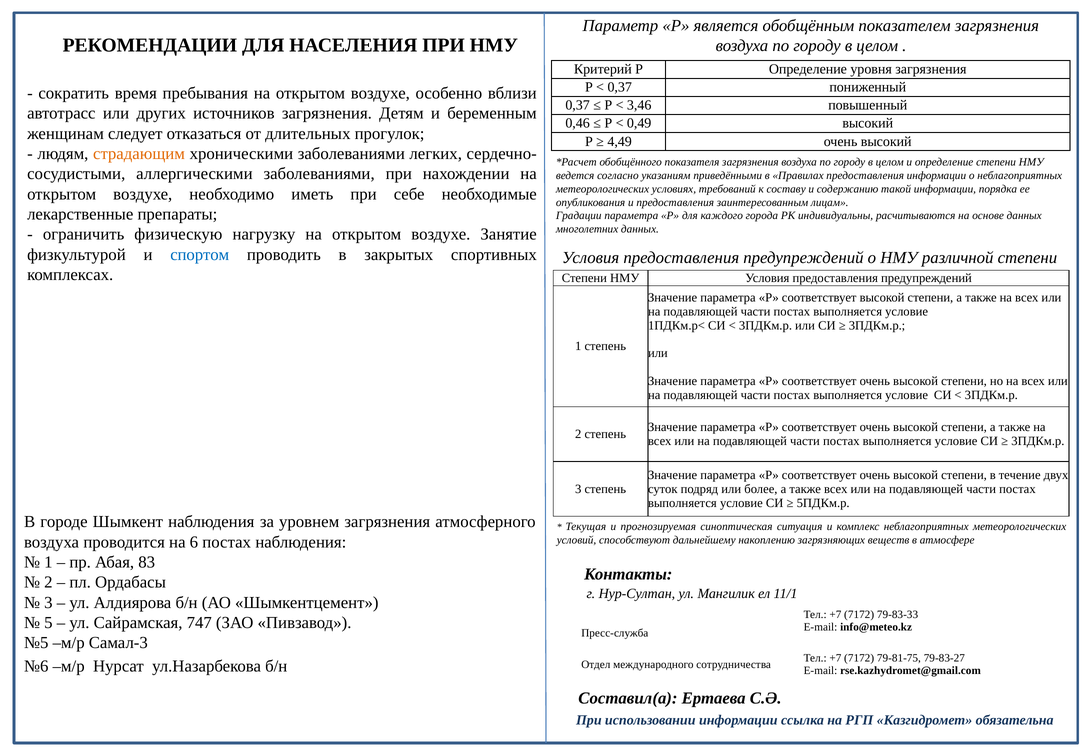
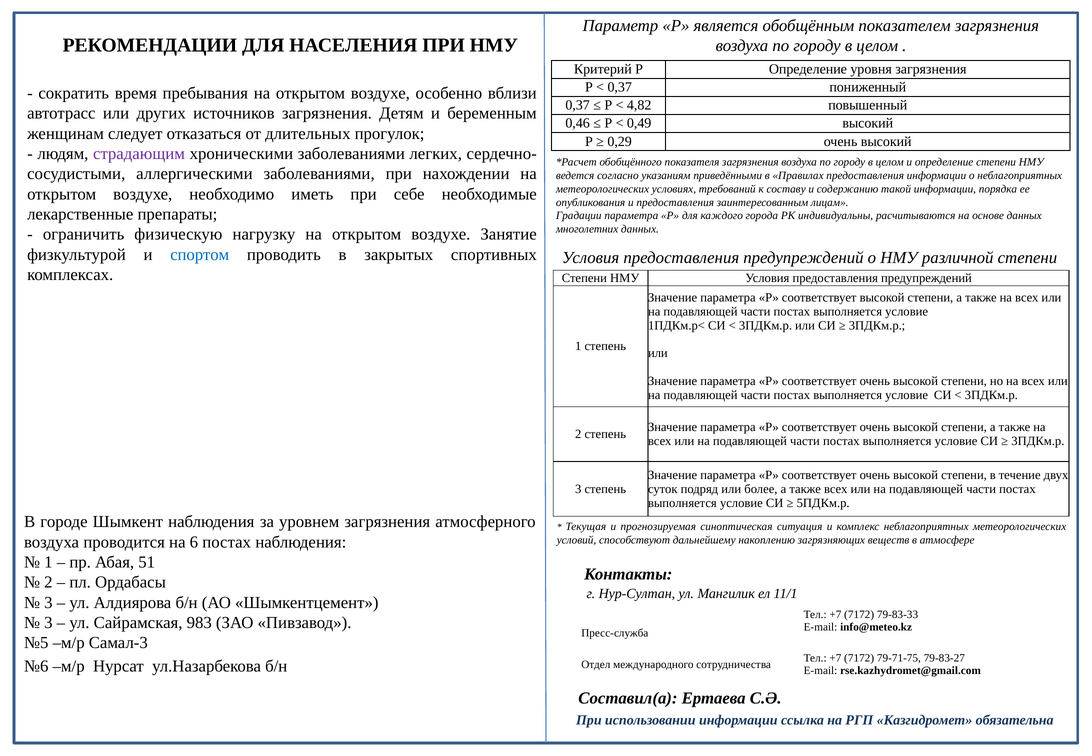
3,46: 3,46 -> 4,82
4,49: 4,49 -> 0,29
страдающим colour: orange -> purple
83: 83 -> 51
5 at (48, 623): 5 -> 3
747: 747 -> 983
79-81-75: 79-81-75 -> 79-71-75
